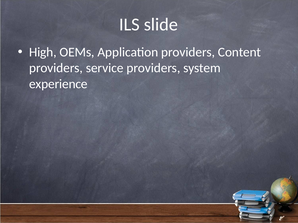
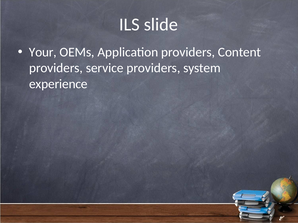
High: High -> Your
